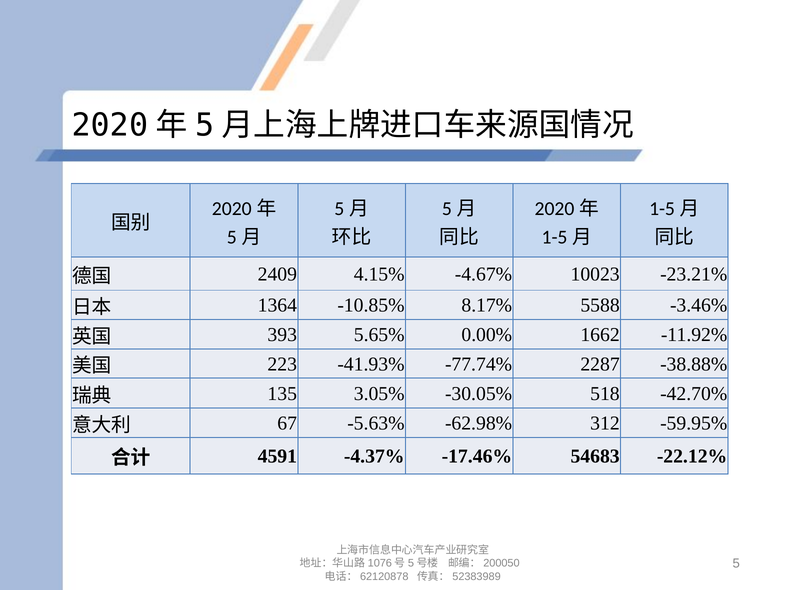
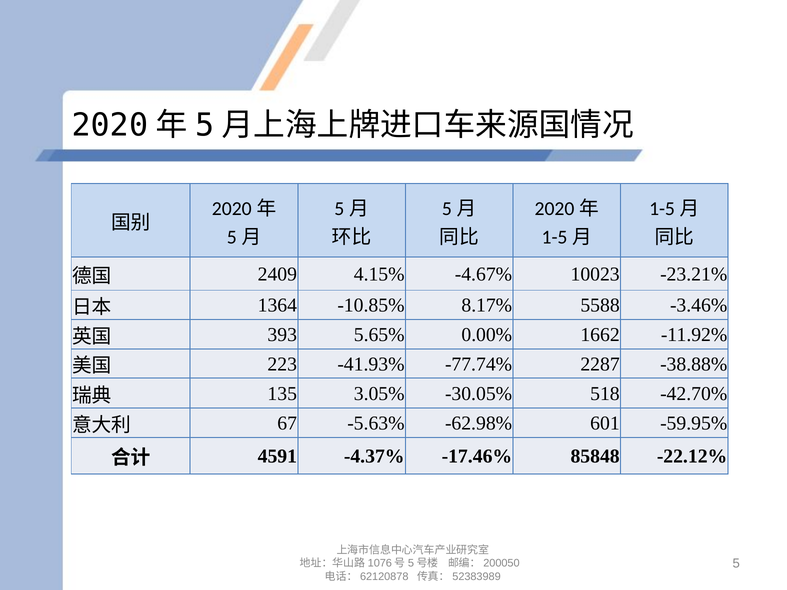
312: 312 -> 601
54683: 54683 -> 85848
